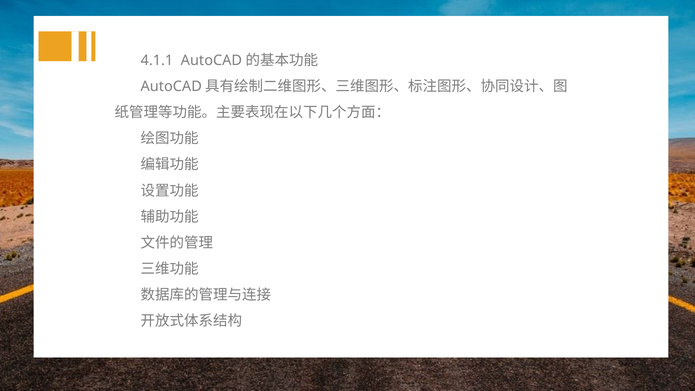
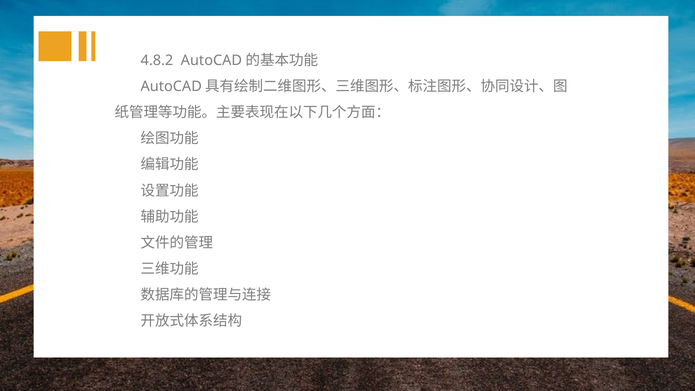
4.1.1: 4.1.1 -> 4.8.2
